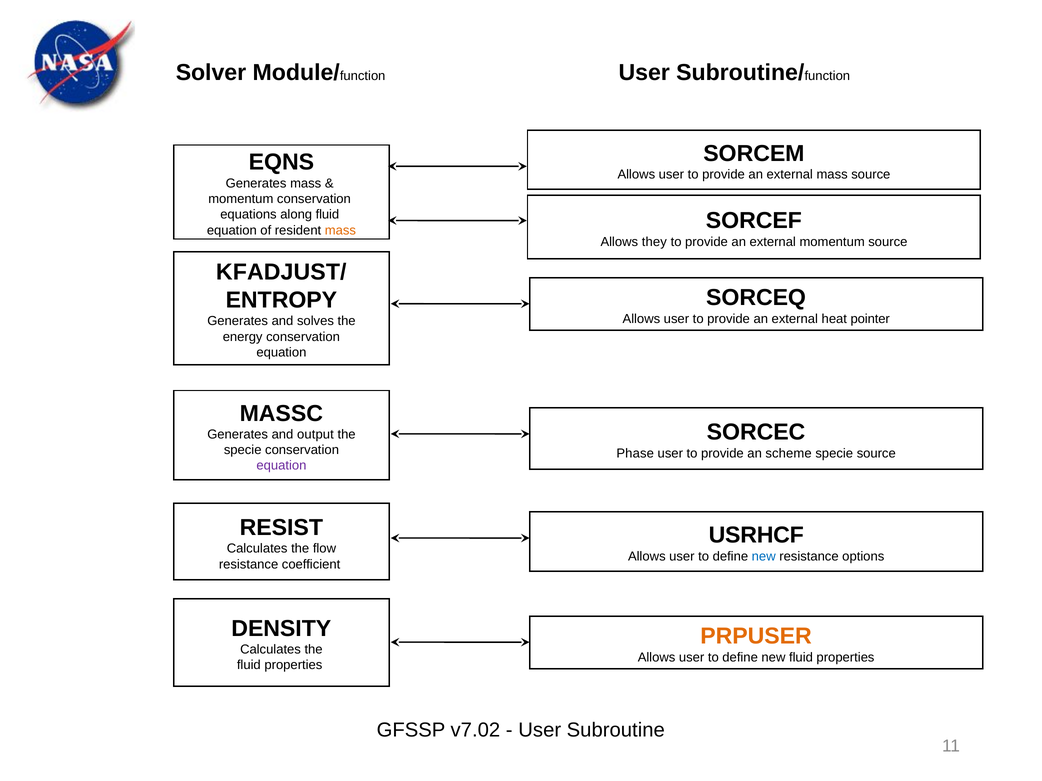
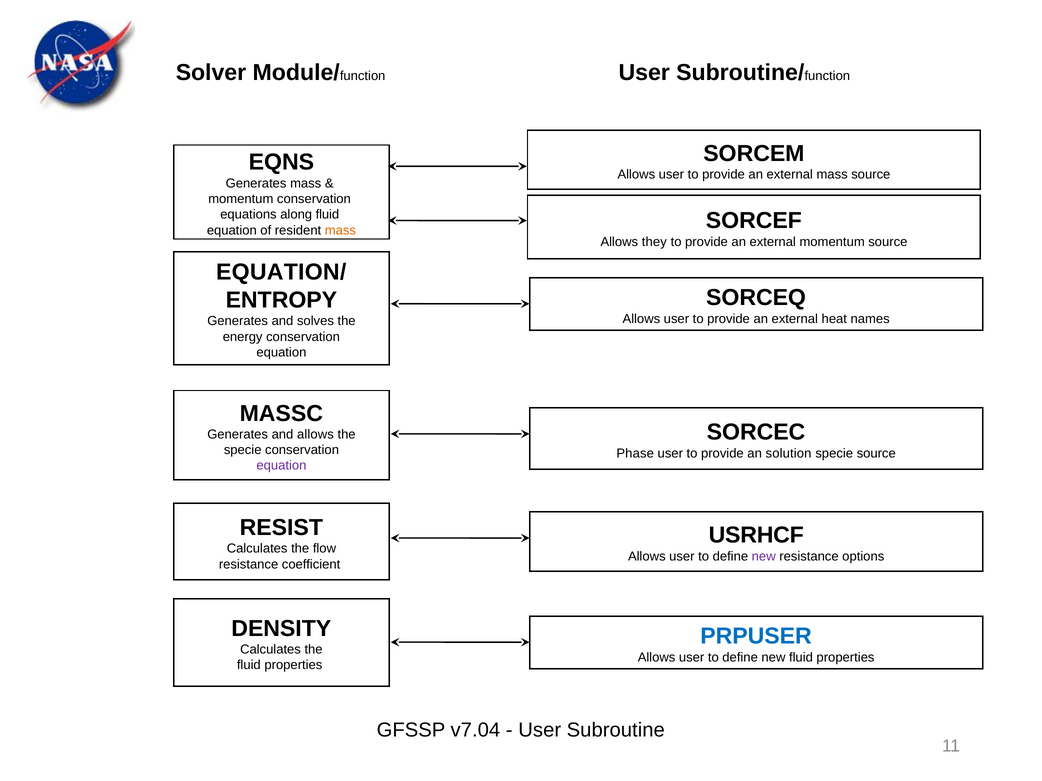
KFADJUST/: KFADJUST/ -> EQUATION/
pointer: pointer -> names
and output: output -> allows
scheme: scheme -> solution
new at (764, 557) colour: blue -> purple
PRPUSER colour: orange -> blue
v7.02: v7.02 -> v7.04
